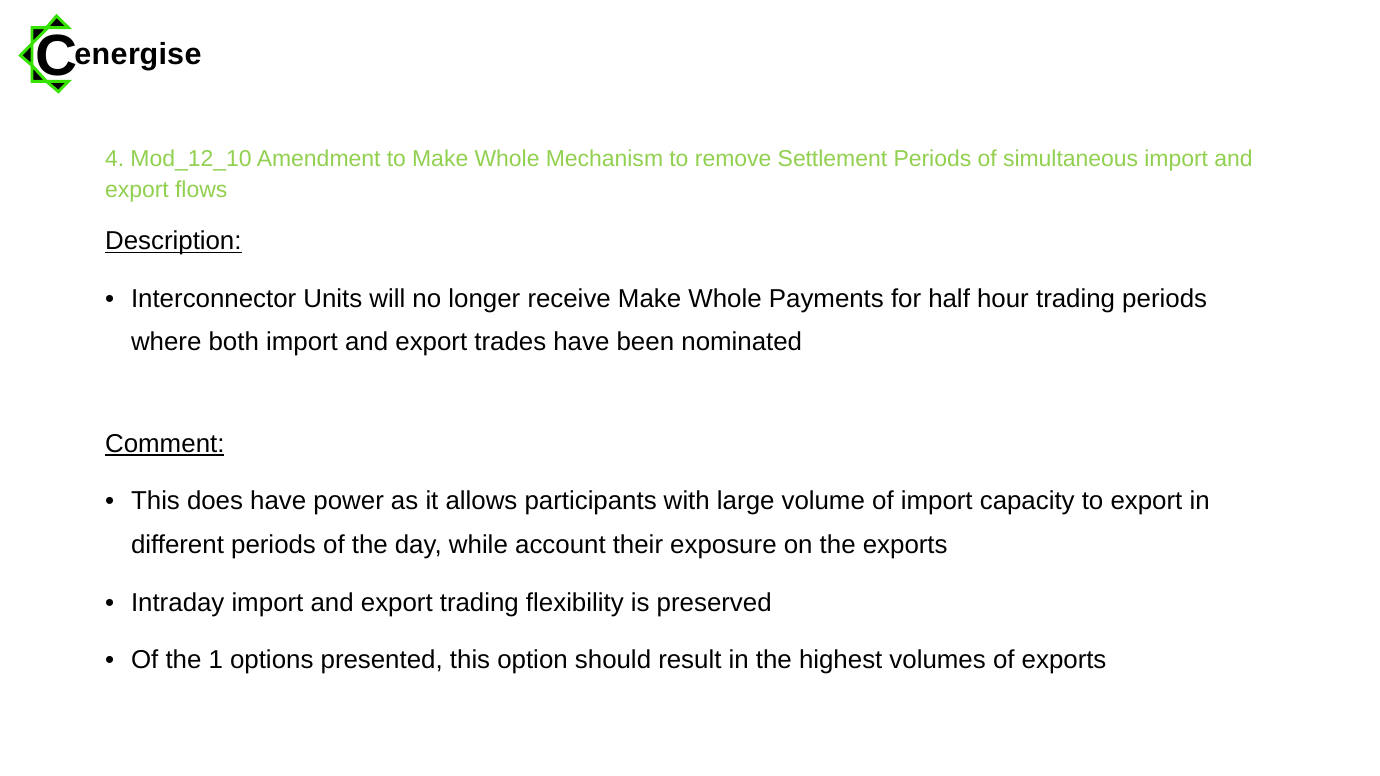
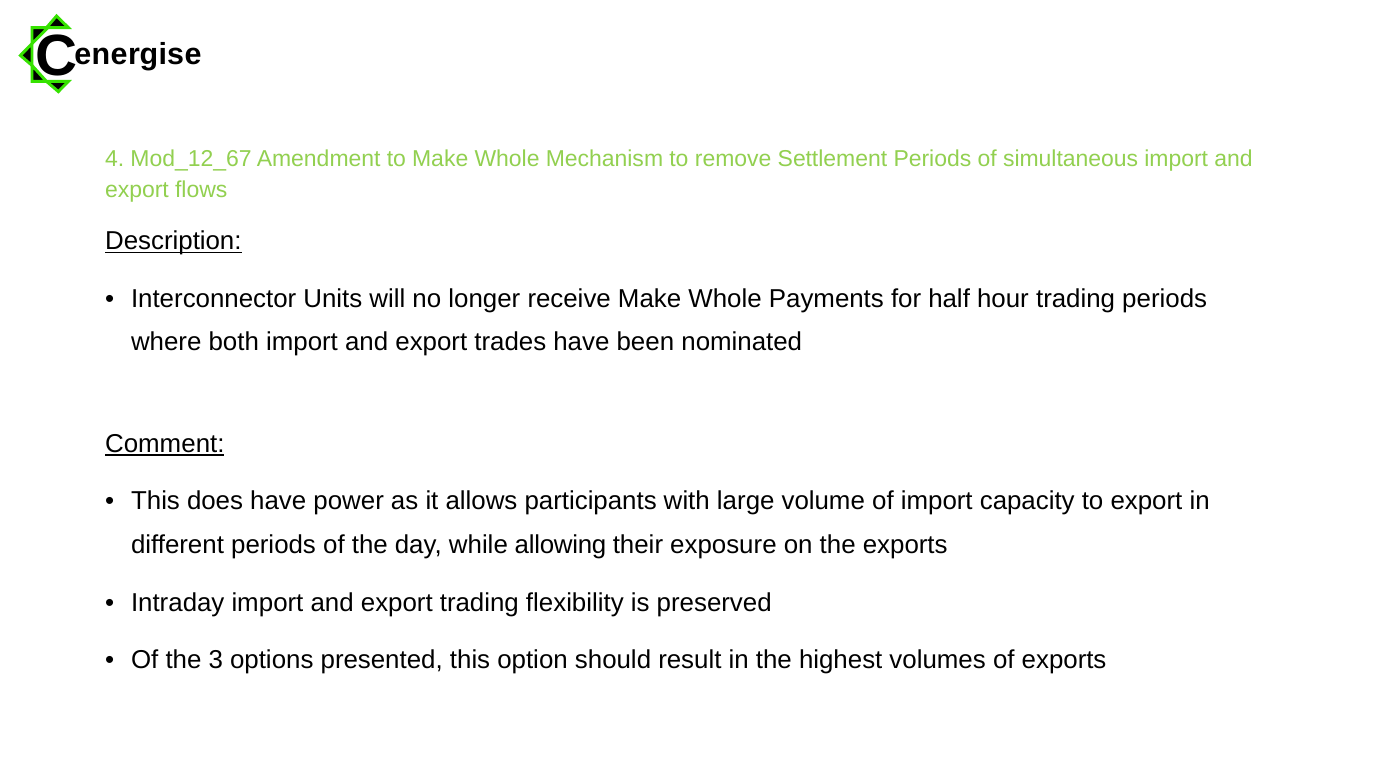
Mod_12_10: Mod_12_10 -> Mod_12_67
account: account -> allowing
1: 1 -> 3
